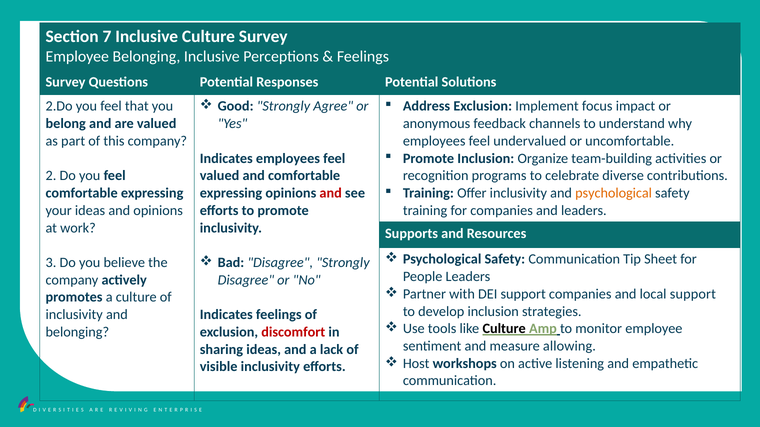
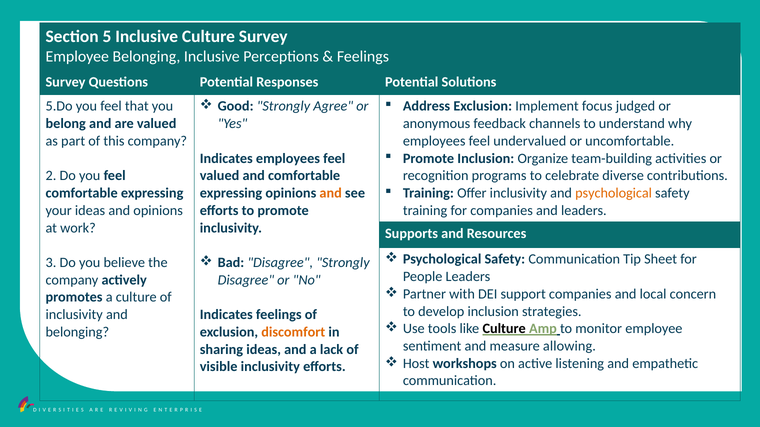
7: 7 -> 5
impact: impact -> judged
2.Do: 2.Do -> 5.Do
and at (331, 193) colour: red -> orange
local support: support -> concern
discomfort colour: red -> orange
